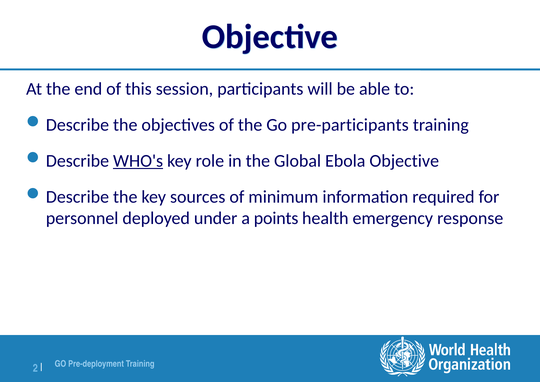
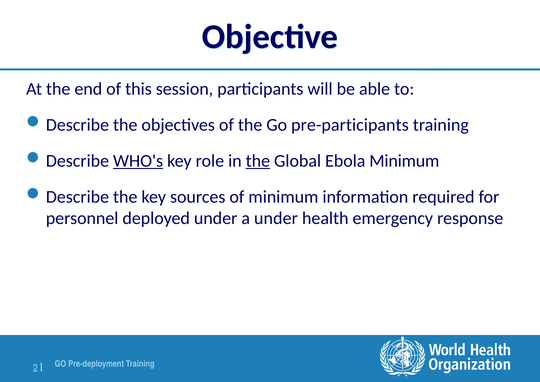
the at (258, 161) underline: none -> present
Ebola Objective: Objective -> Minimum
a points: points -> under
